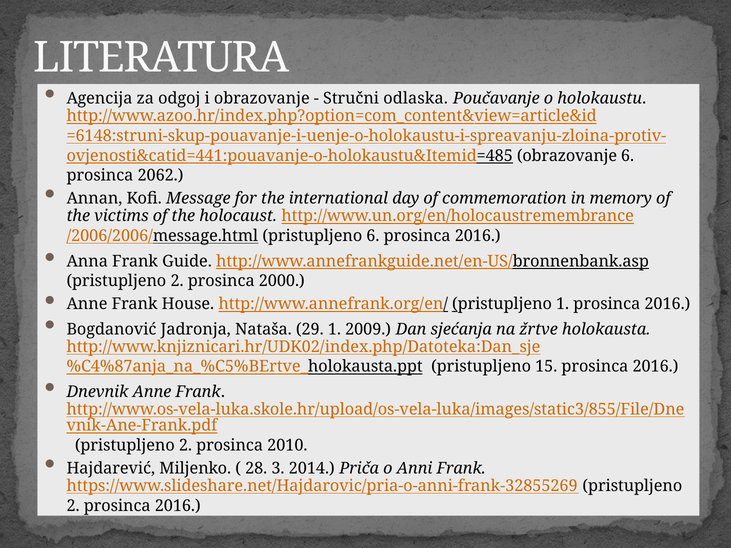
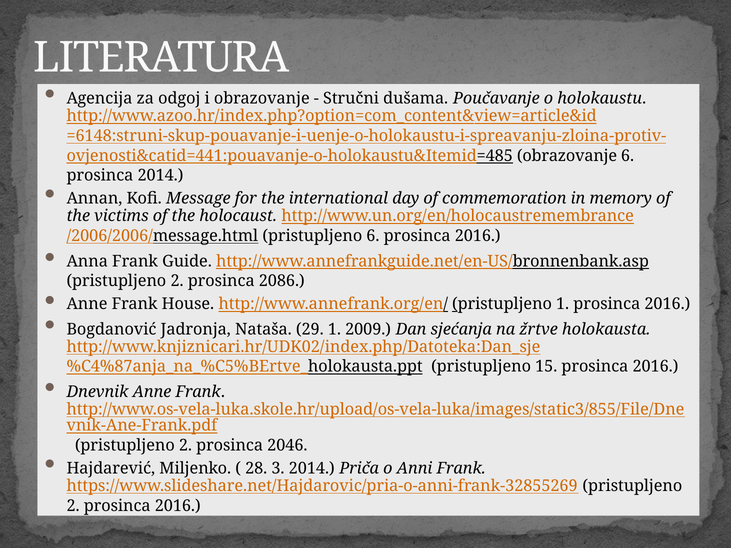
odlaska: odlaska -> dušama
prosinca 2062: 2062 -> 2014
2000: 2000 -> 2086
2010: 2010 -> 2046
